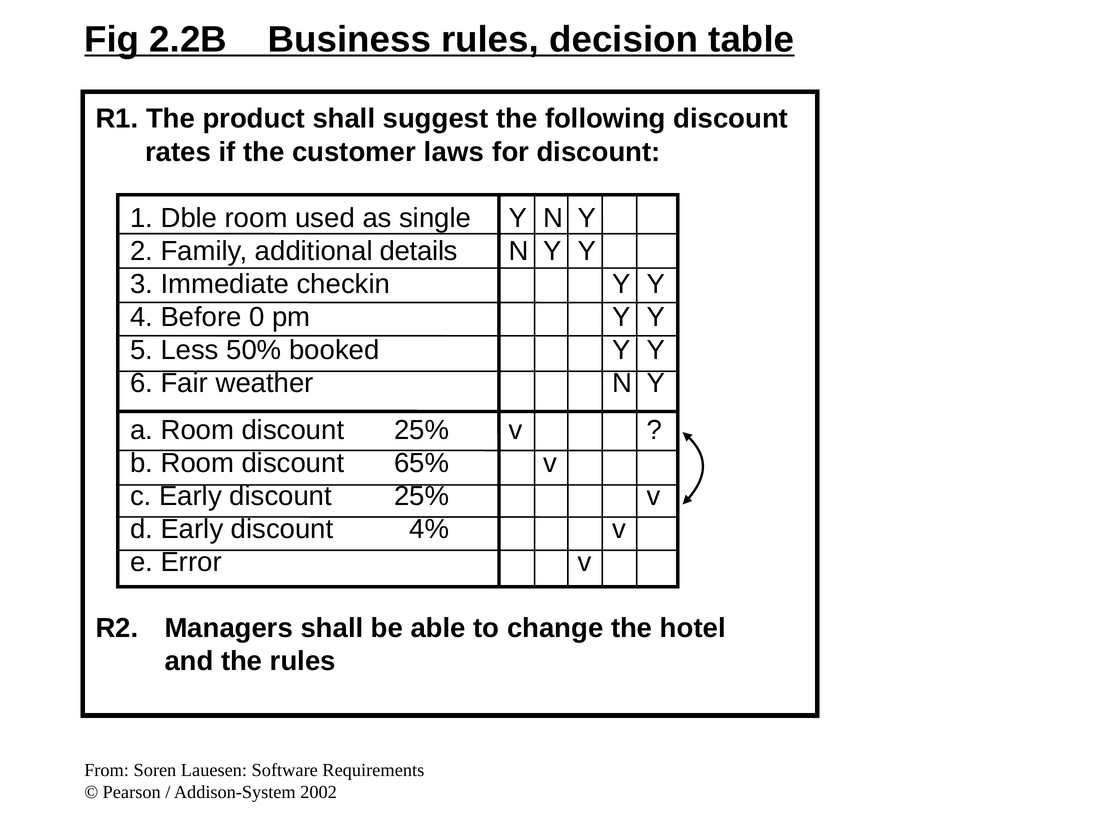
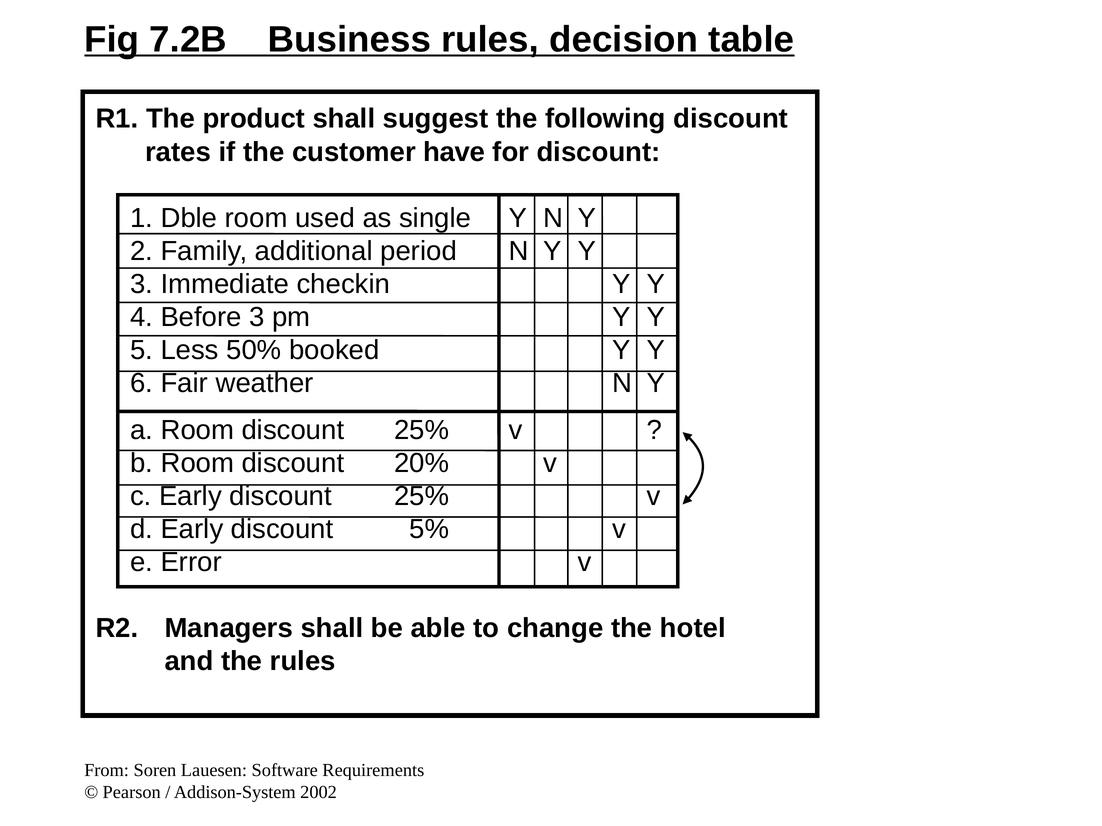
2.2B: 2.2B -> 7.2B
laws: laws -> have
details: details -> period
Before 0: 0 -> 3
65%: 65% -> 20%
4%: 4% -> 5%
